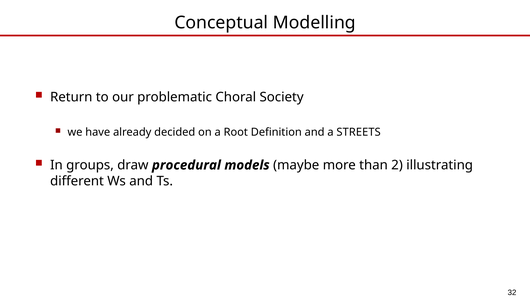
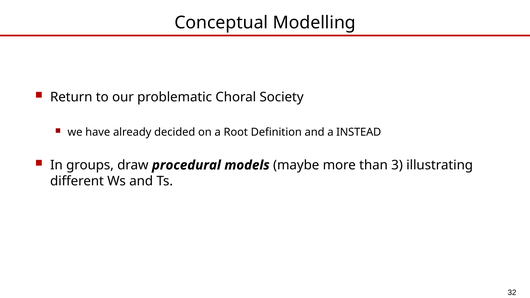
STREETS: STREETS -> INSTEAD
2: 2 -> 3
